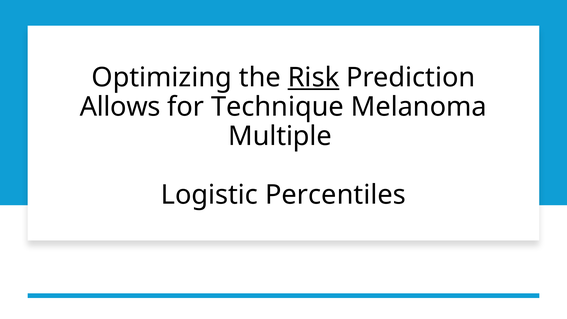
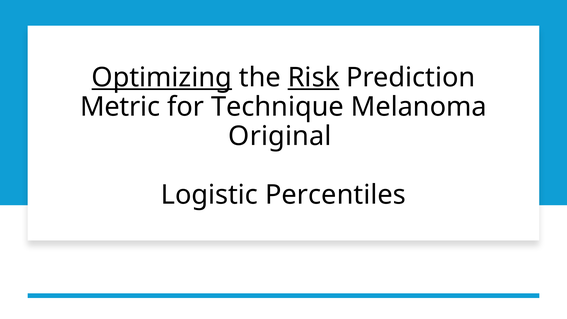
Optimizing underline: none -> present
Allows: Allows -> Metric
Multiple: Multiple -> Original
